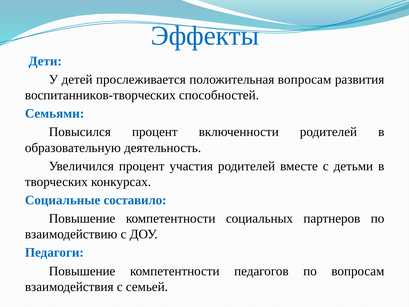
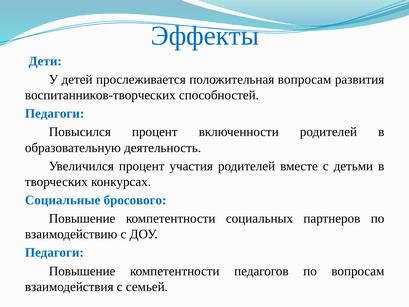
Семьями at (55, 114): Семьями -> Педагоги
составило: составило -> бросового
